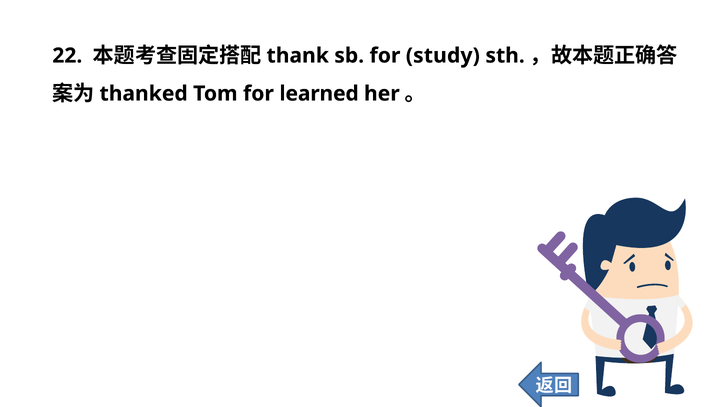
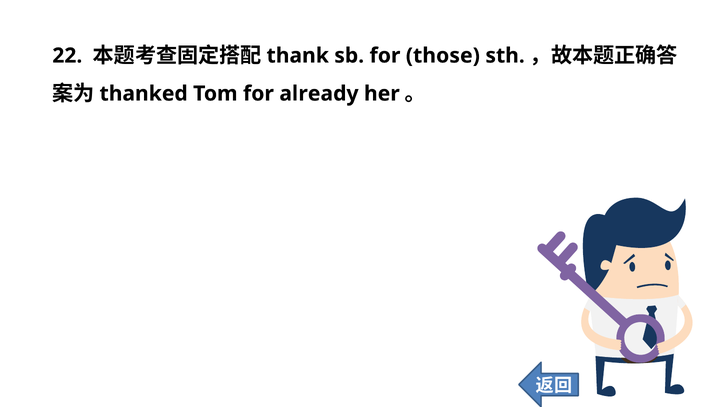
study: study -> those
learned: learned -> already
